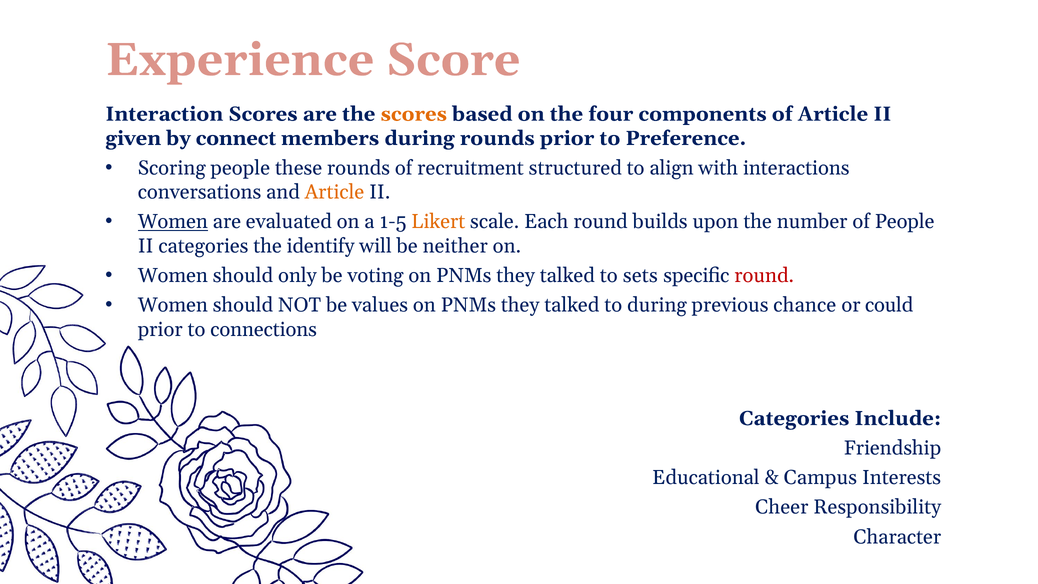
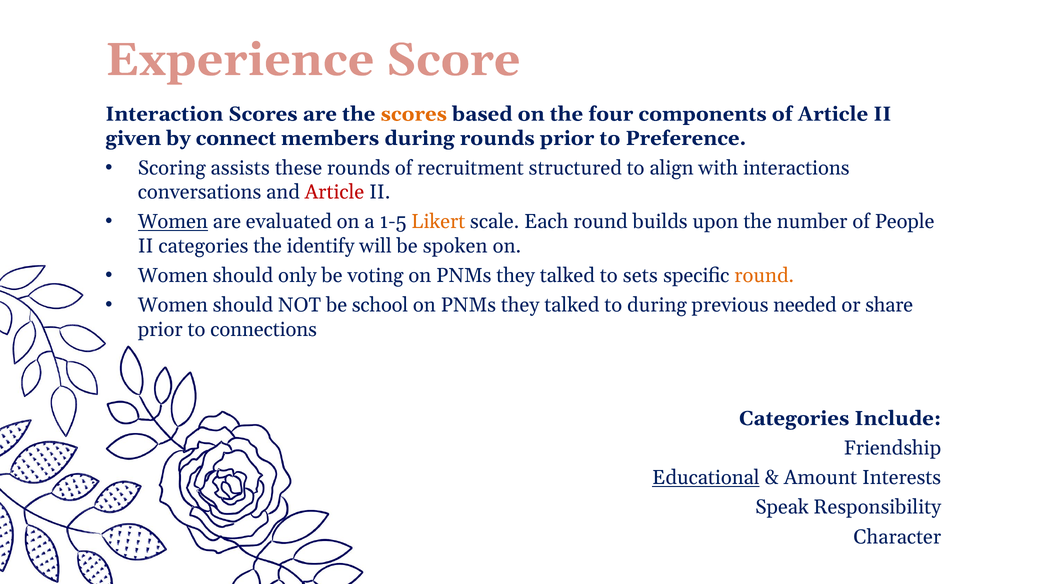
Scoring people: people -> assists
Article at (334, 192) colour: orange -> red
neither: neither -> spoken
round at (764, 276) colour: red -> orange
values: values -> school
chance: chance -> needed
could: could -> share
Educational underline: none -> present
Campus: Campus -> Amount
Cheer: Cheer -> Speak
